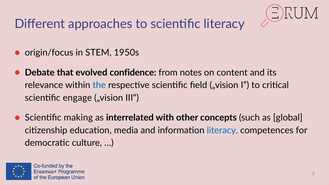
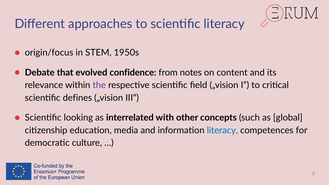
the colour: blue -> purple
engage: engage -> defines
making: making -> looking
